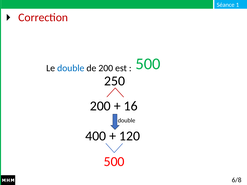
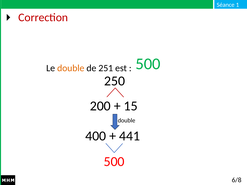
double at (71, 68) colour: blue -> orange
de 200: 200 -> 251
16: 16 -> 15
120: 120 -> 441
